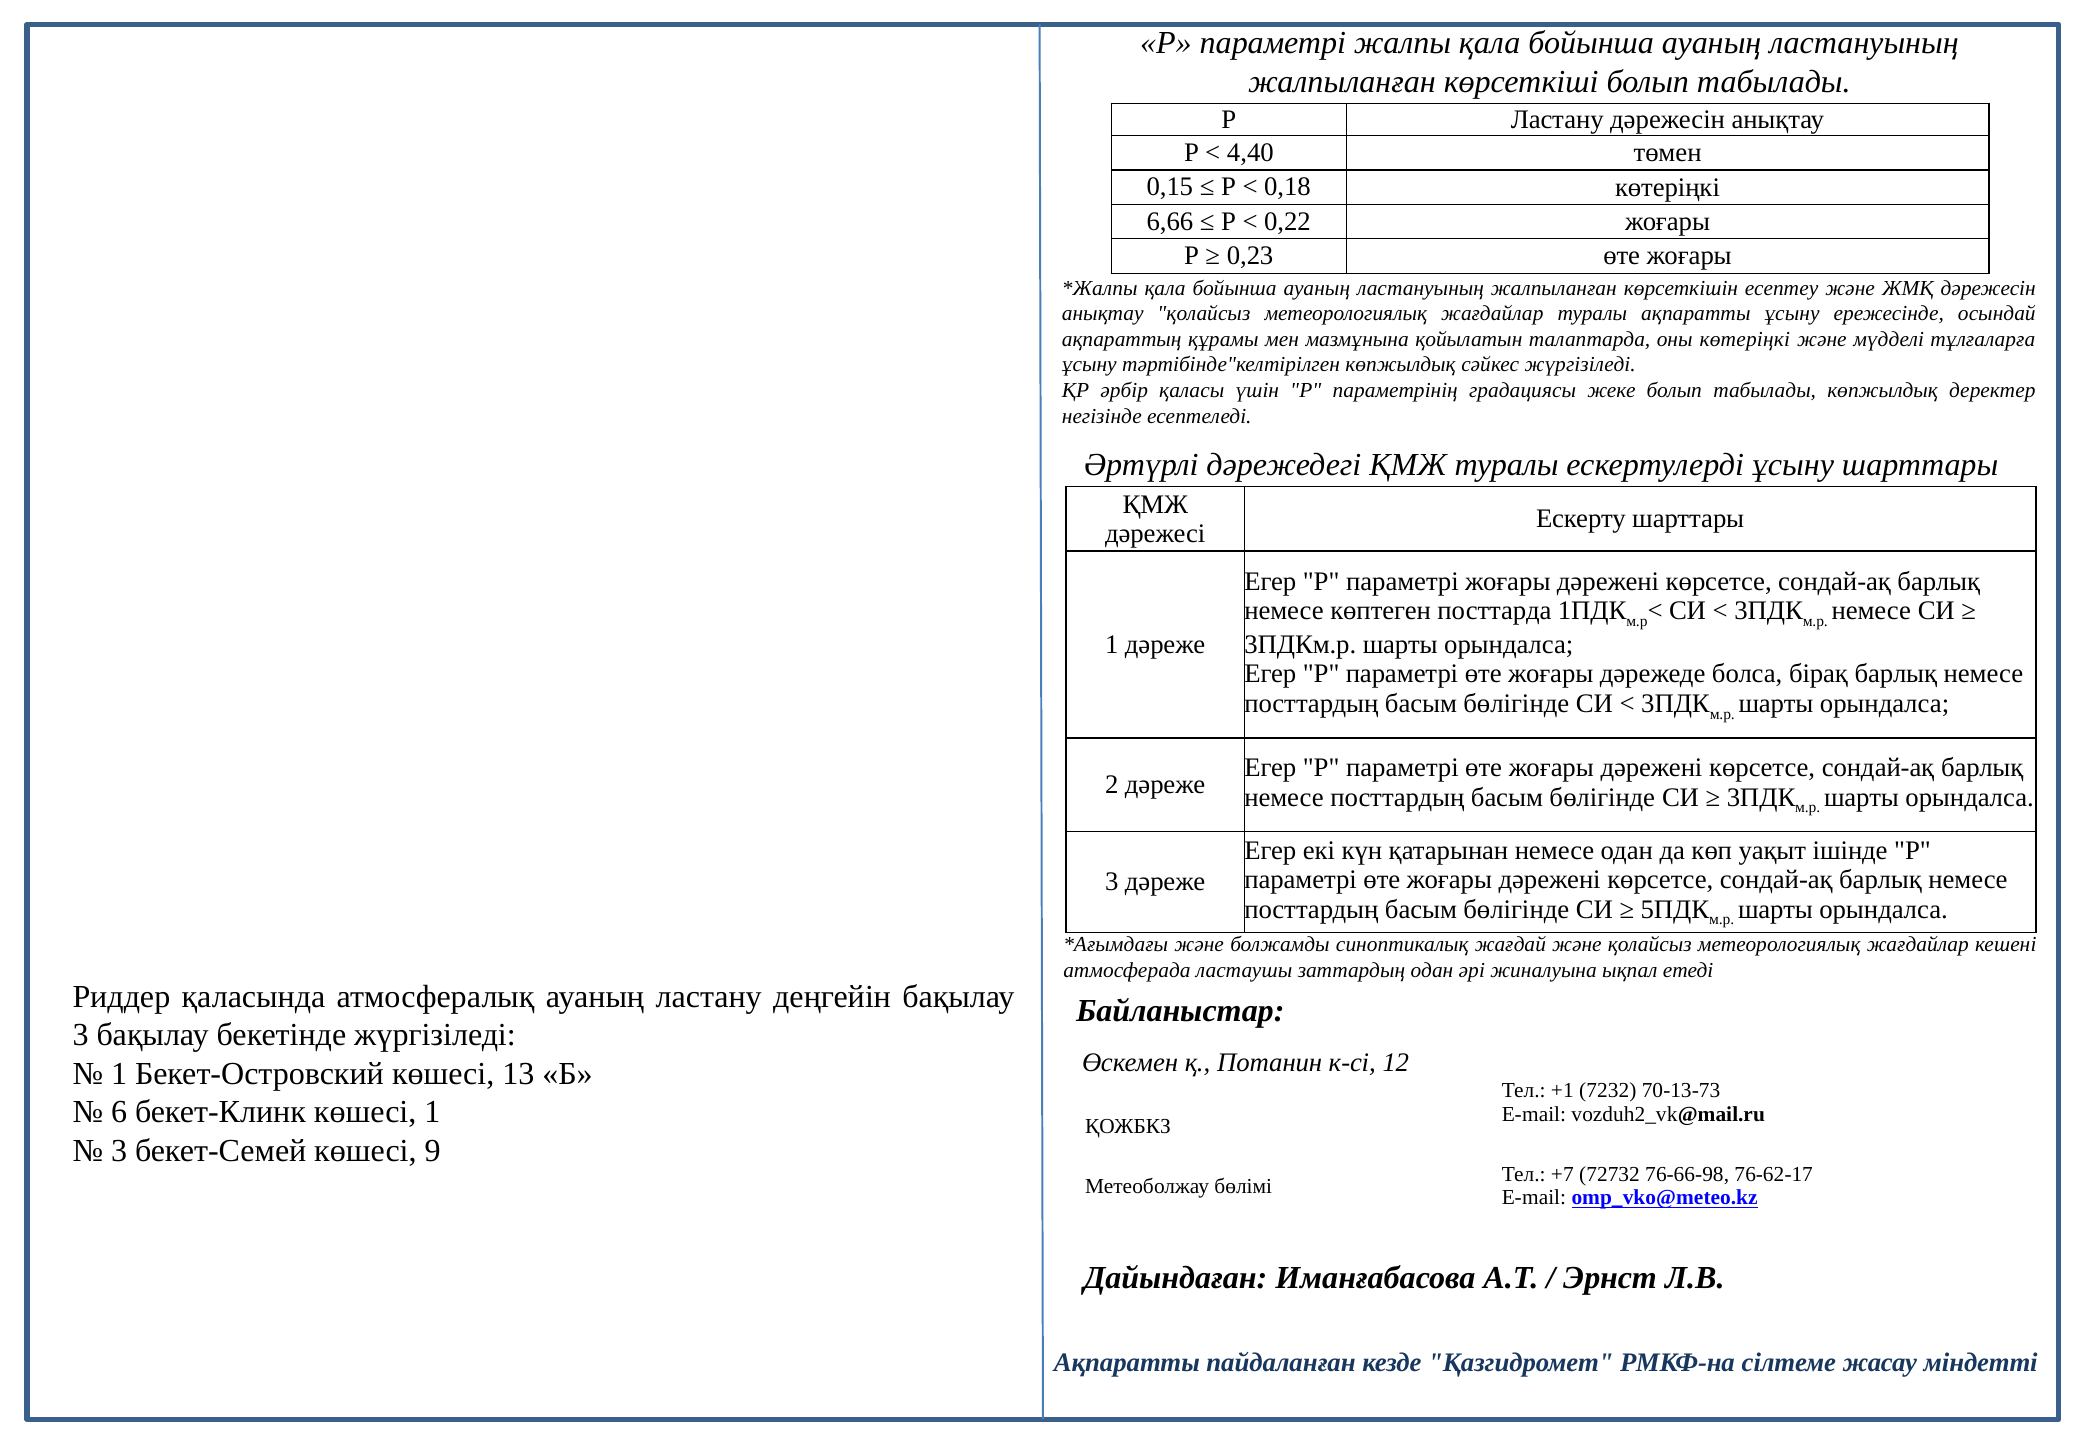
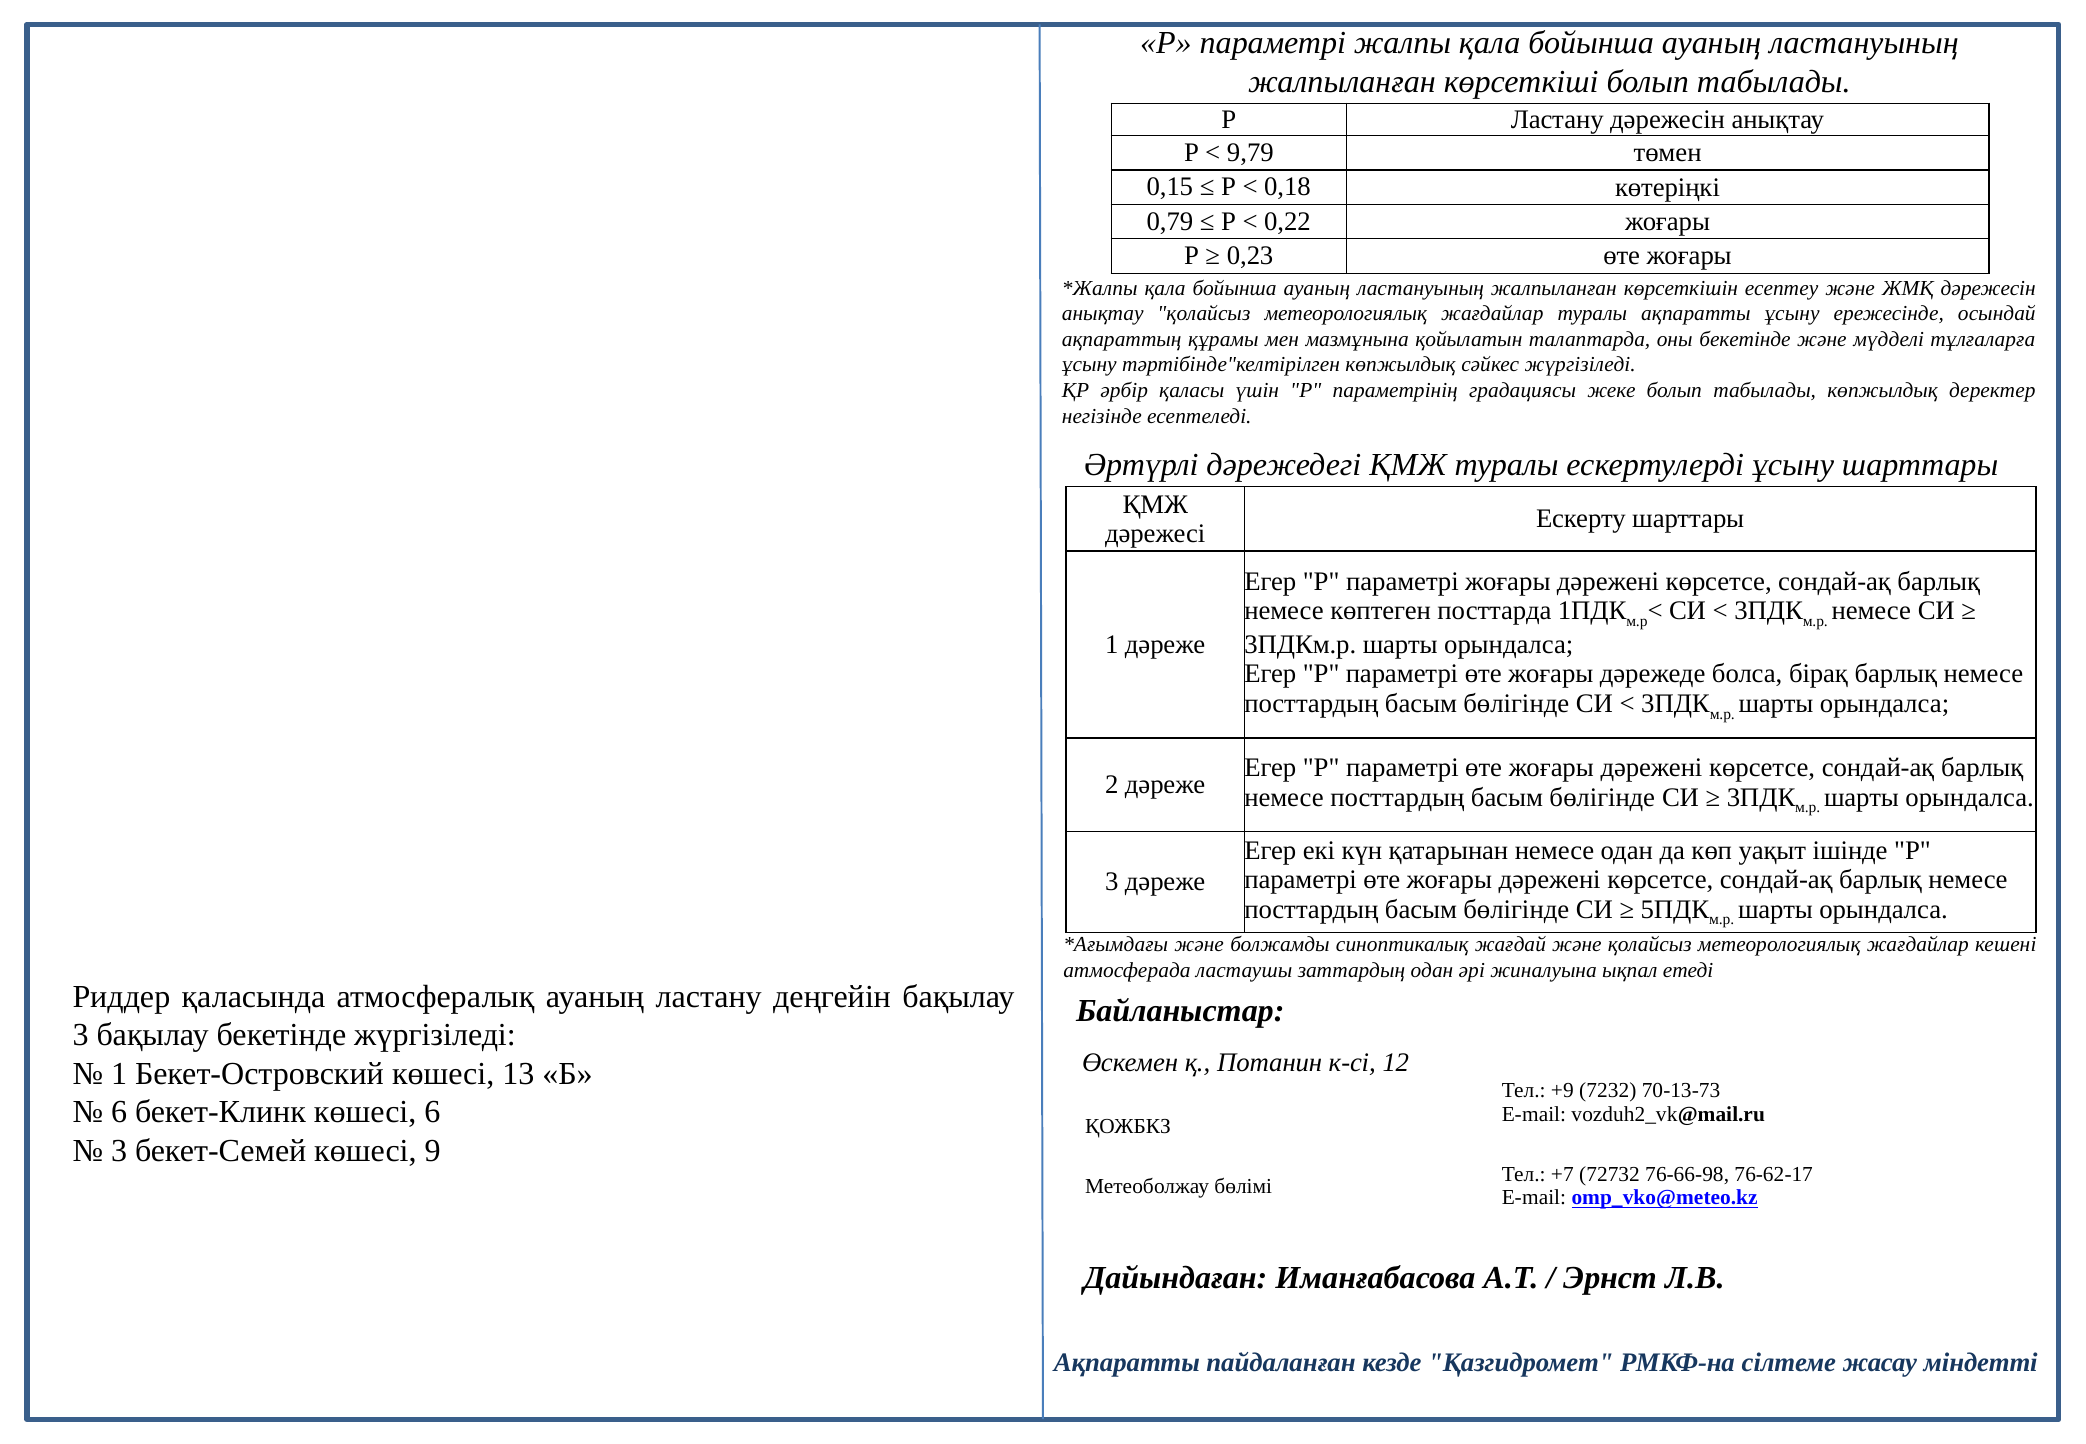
4,40: 4,40 -> 9,79
6,66: 6,66 -> 0,79
оны көтеріңкі: көтеріңкі -> бекетінде
+1: +1 -> +9
көшесі 1: 1 -> 6
